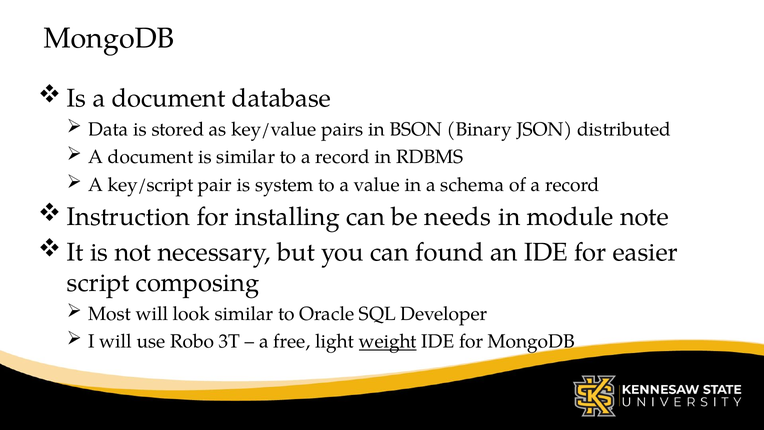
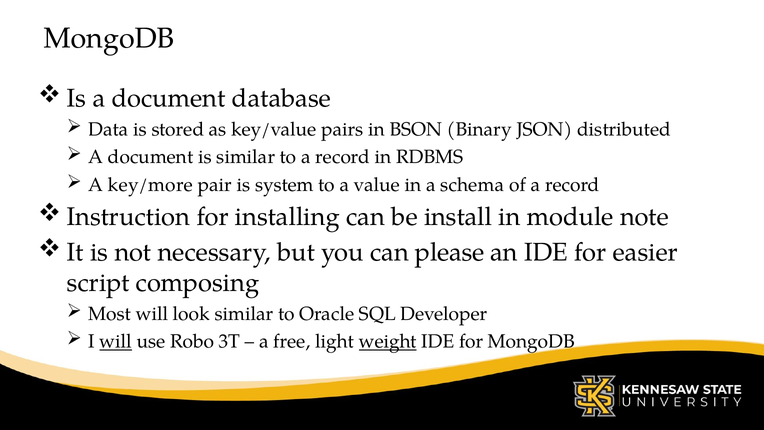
key/script: key/script -> key/more
needs: needs -> install
found: found -> please
will at (116, 341) underline: none -> present
